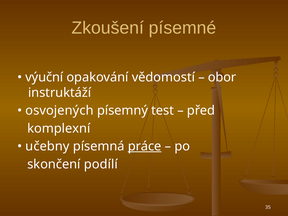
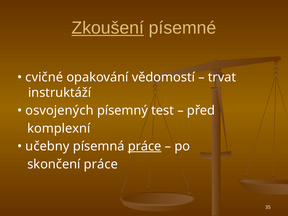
Zkoušení underline: none -> present
výuční: výuční -> cvičné
obor: obor -> trvat
skončení podílí: podílí -> práce
